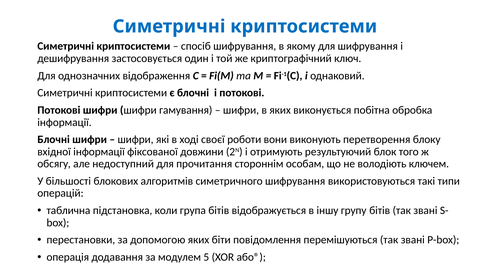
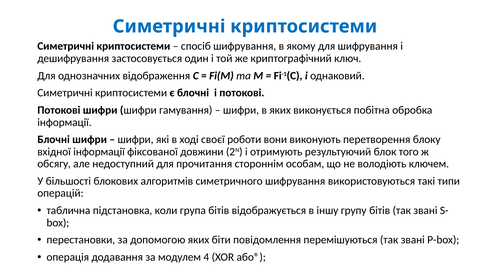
5: 5 -> 4
